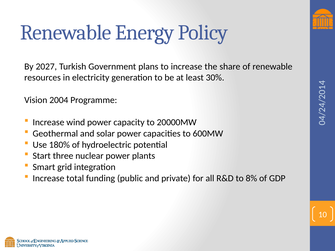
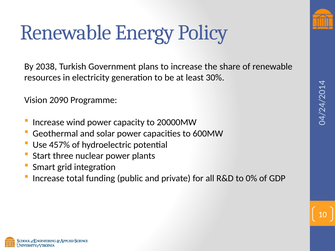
2027: 2027 -> 2038
2004: 2004 -> 2090
180%: 180% -> 457%
8%: 8% -> 0%
